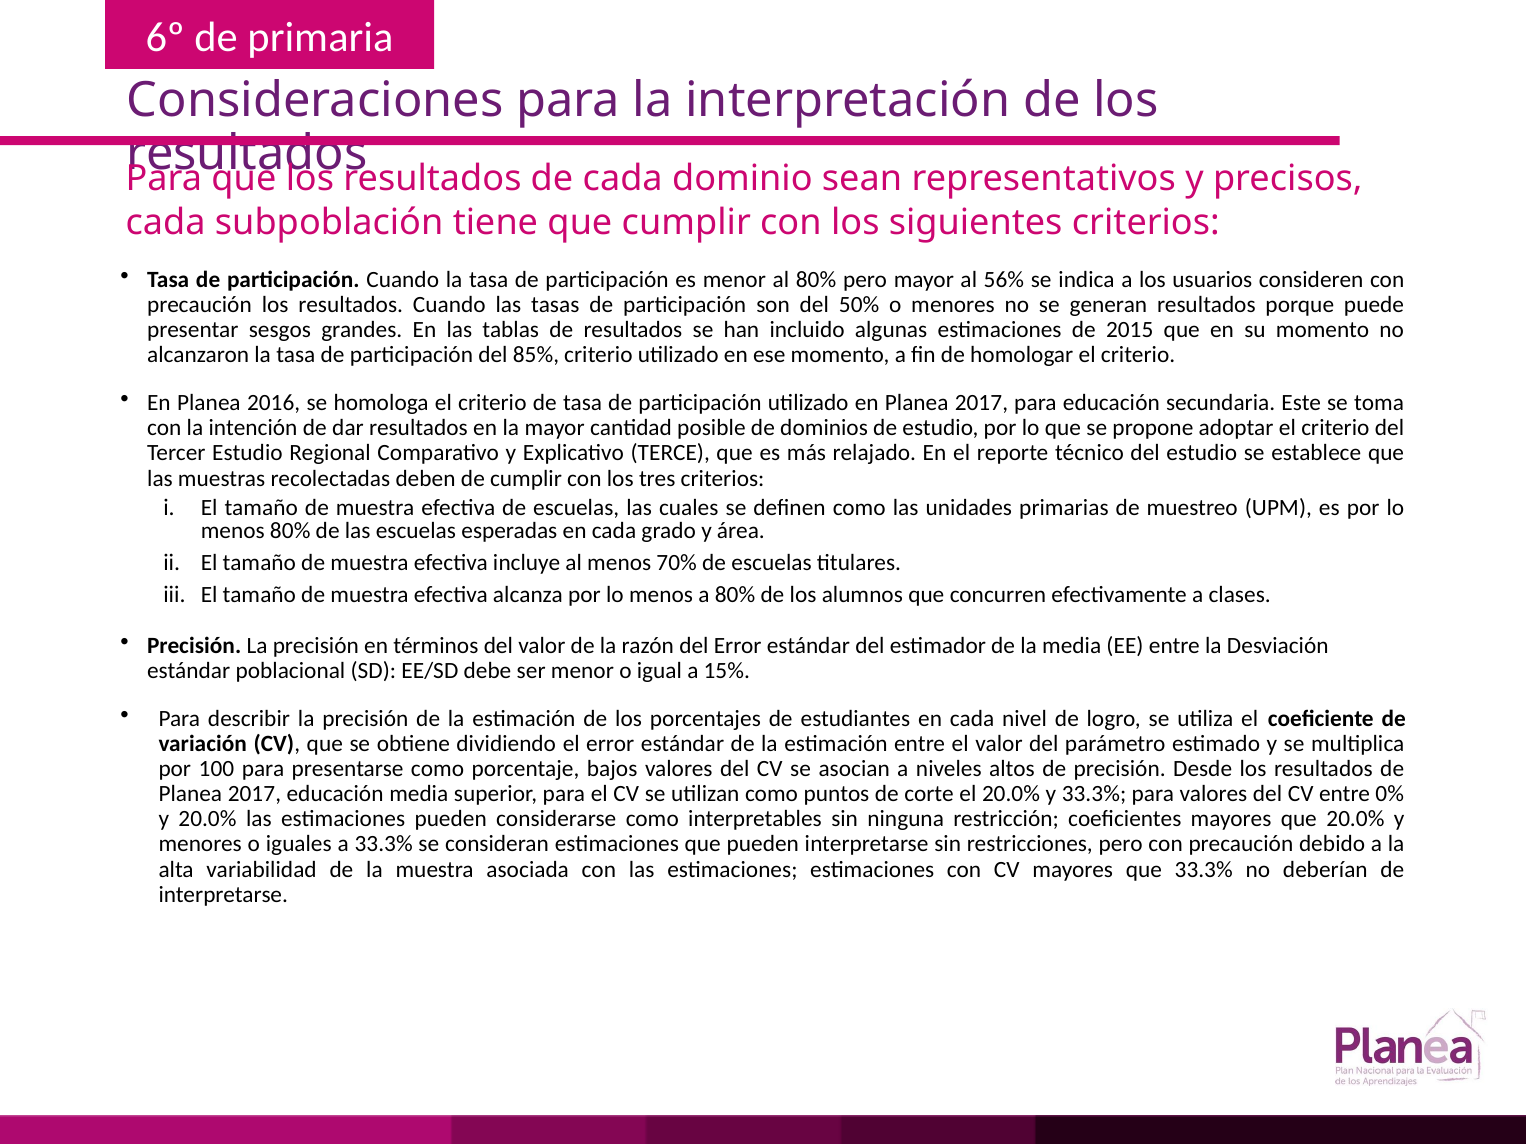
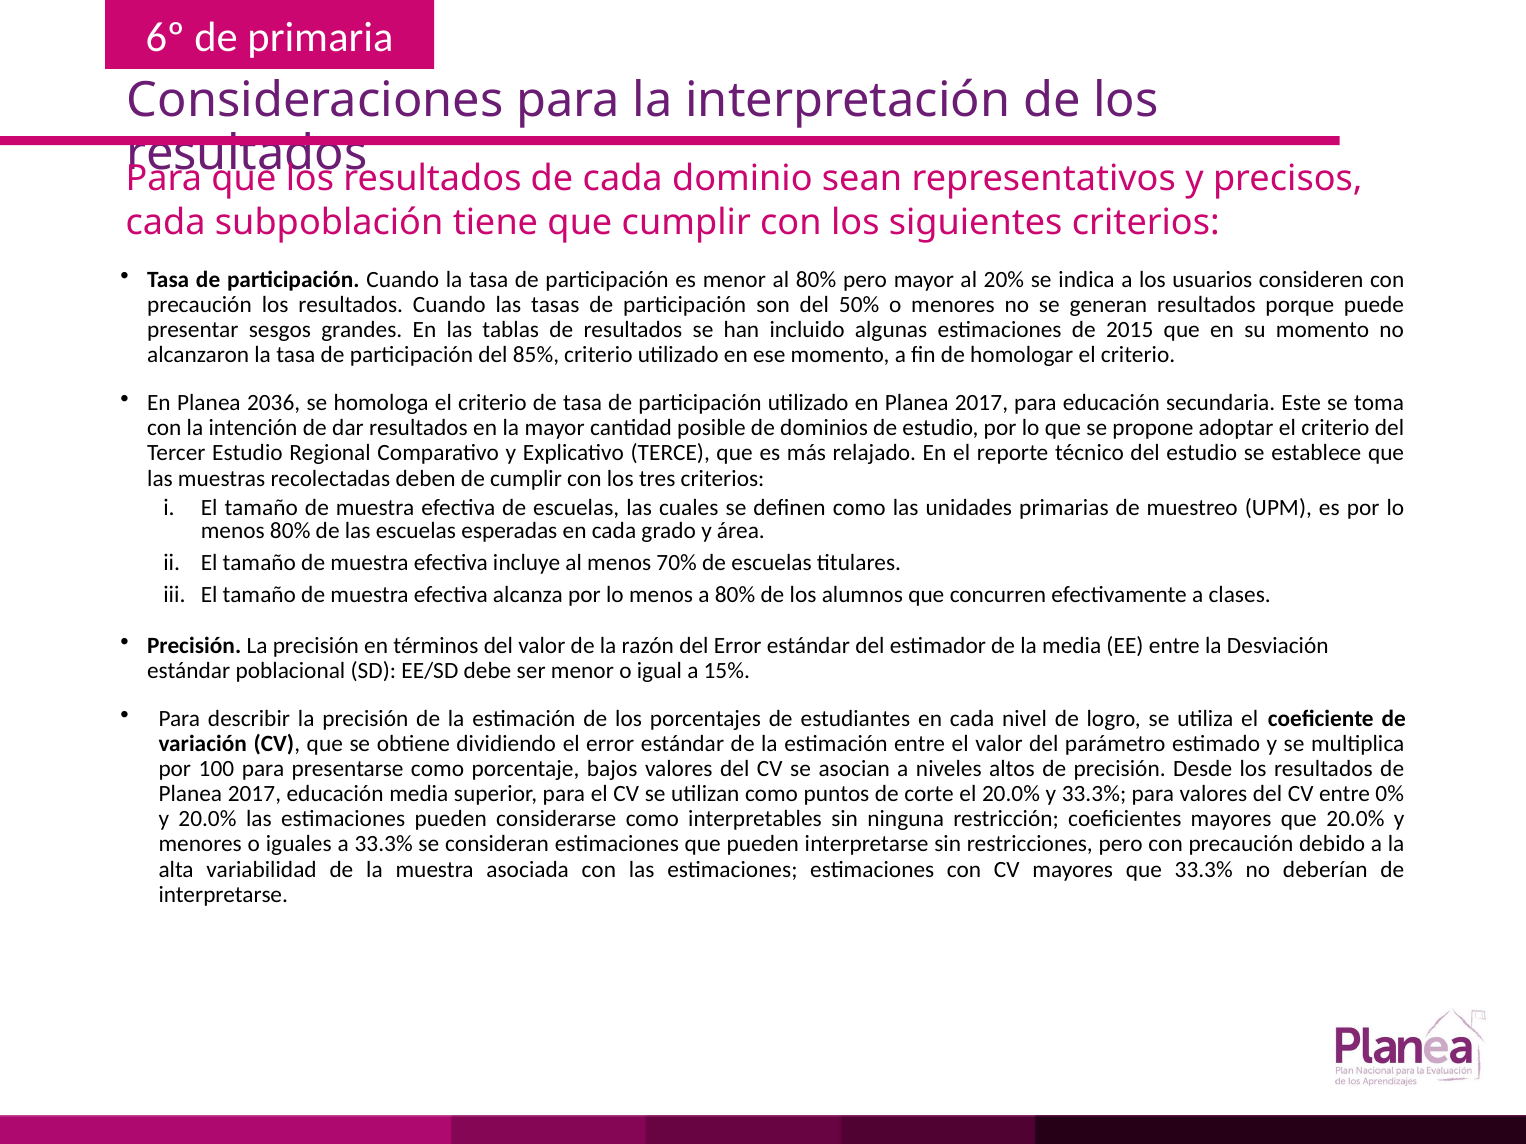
56%: 56% -> 20%
2016: 2016 -> 2036
